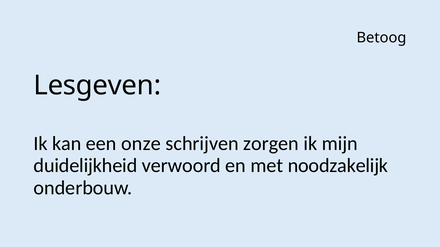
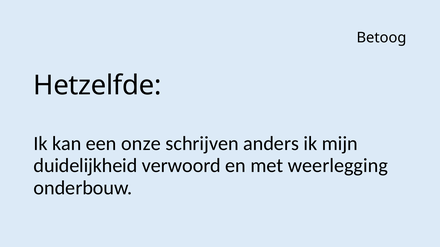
Lesgeven: Lesgeven -> Hetzelfde
zorgen: zorgen -> anders
noodzakelijk: noodzakelijk -> weerlegging
